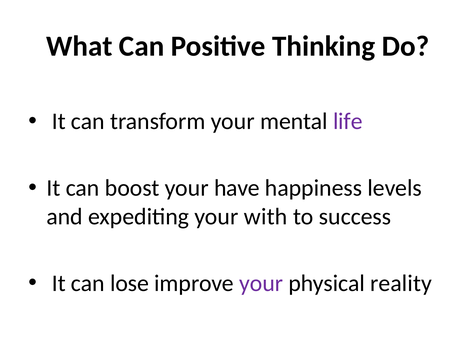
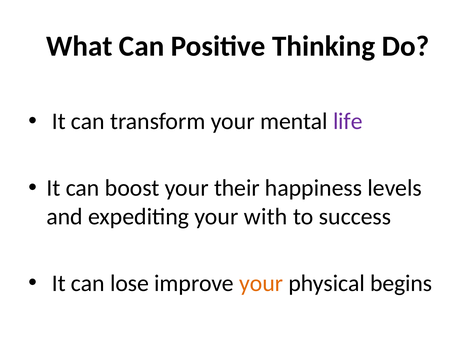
have: have -> their
your at (261, 283) colour: purple -> orange
reality: reality -> begins
